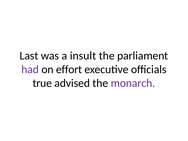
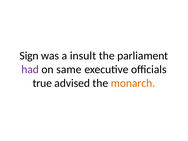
Last: Last -> Sign
effort: effort -> same
monarch colour: purple -> orange
